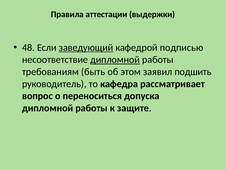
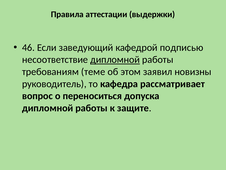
48: 48 -> 46
заведующий underline: present -> none
быть: быть -> теме
подшить: подшить -> новизны
